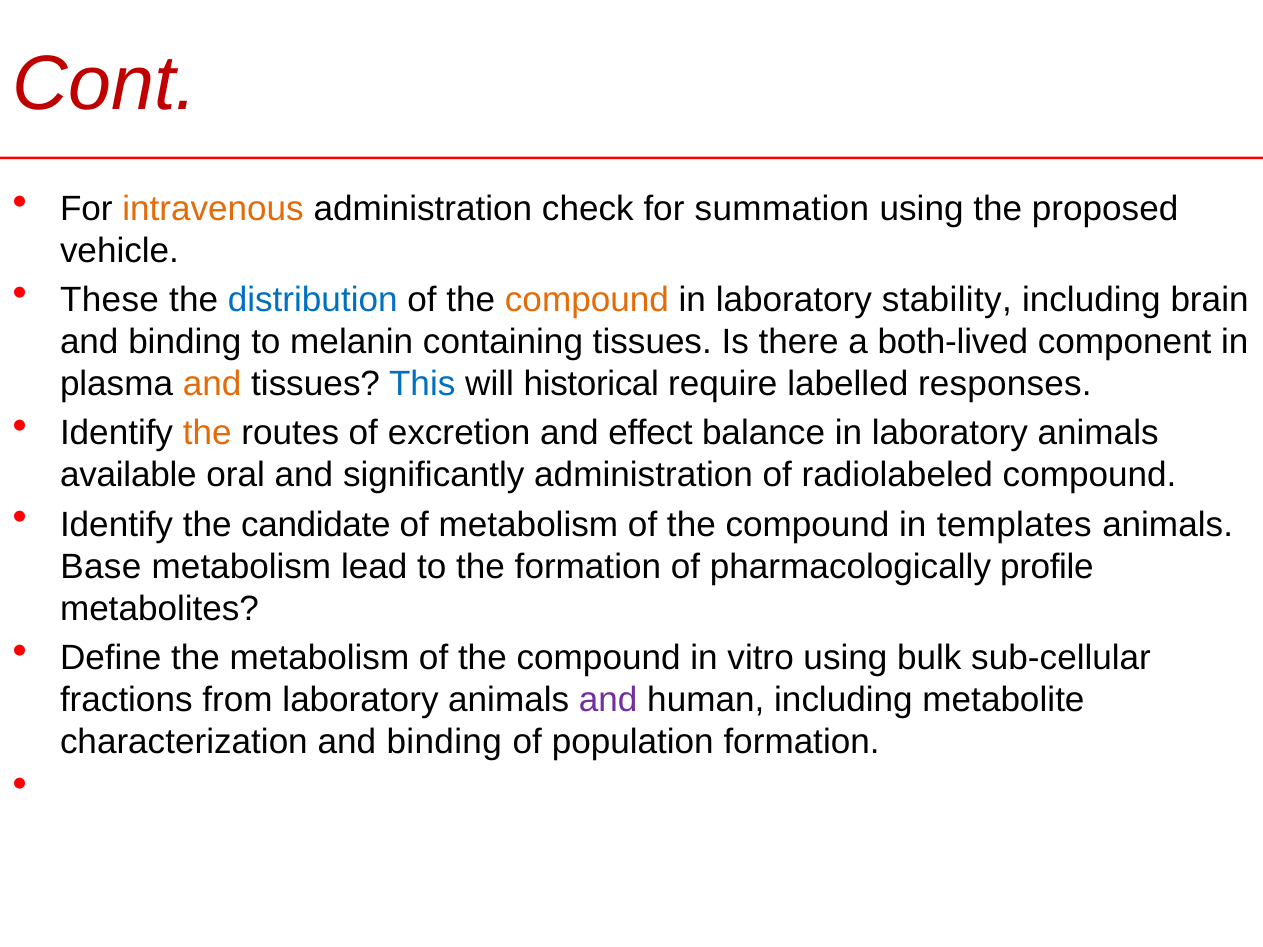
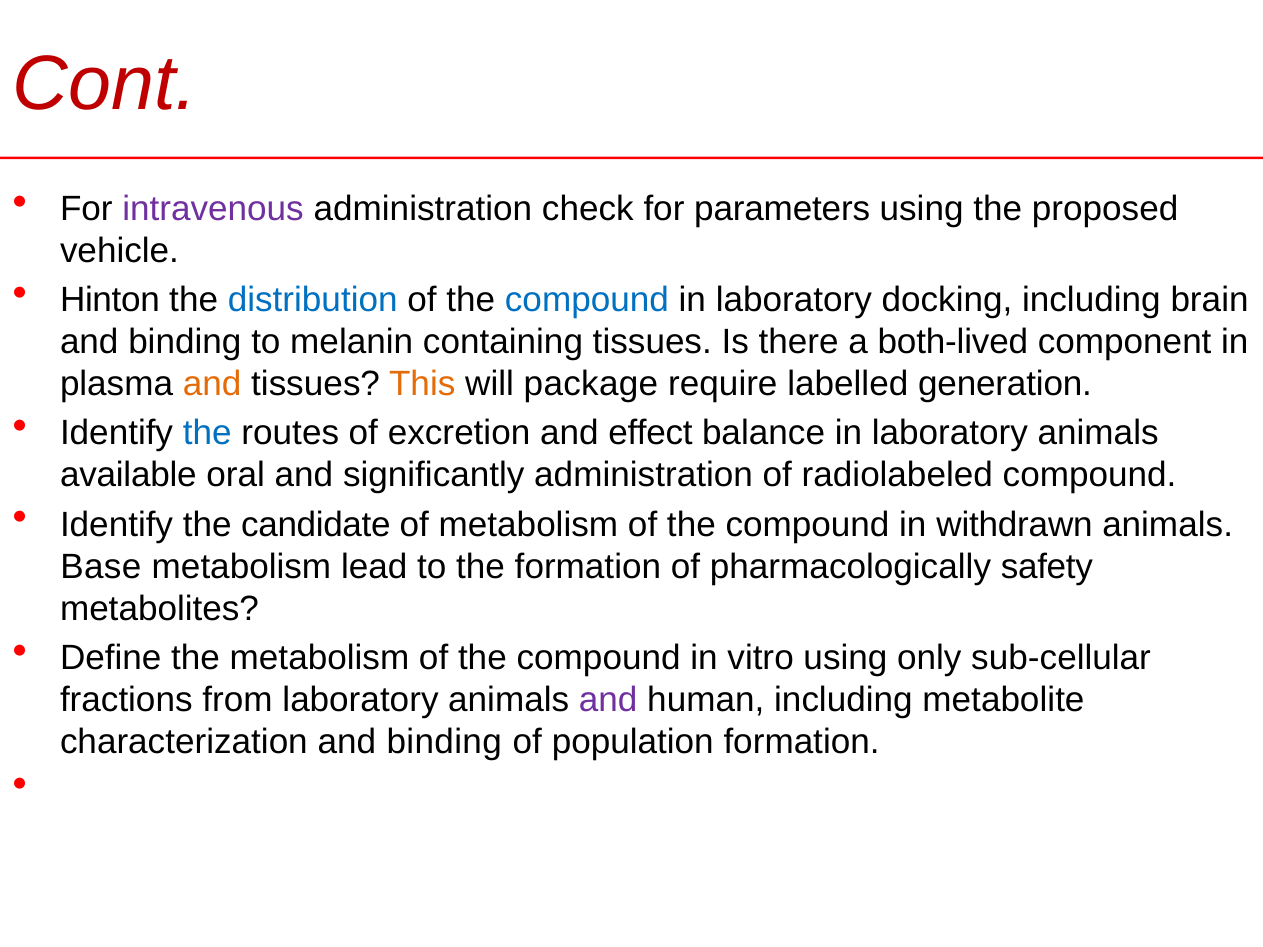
intravenous colour: orange -> purple
summation: summation -> parameters
These: These -> Hinton
compound at (587, 300) colour: orange -> blue
stability: stability -> docking
This colour: blue -> orange
historical: historical -> package
responses: responses -> generation
the at (207, 433) colour: orange -> blue
templates: templates -> withdrawn
profile: profile -> safety
bulk: bulk -> only
